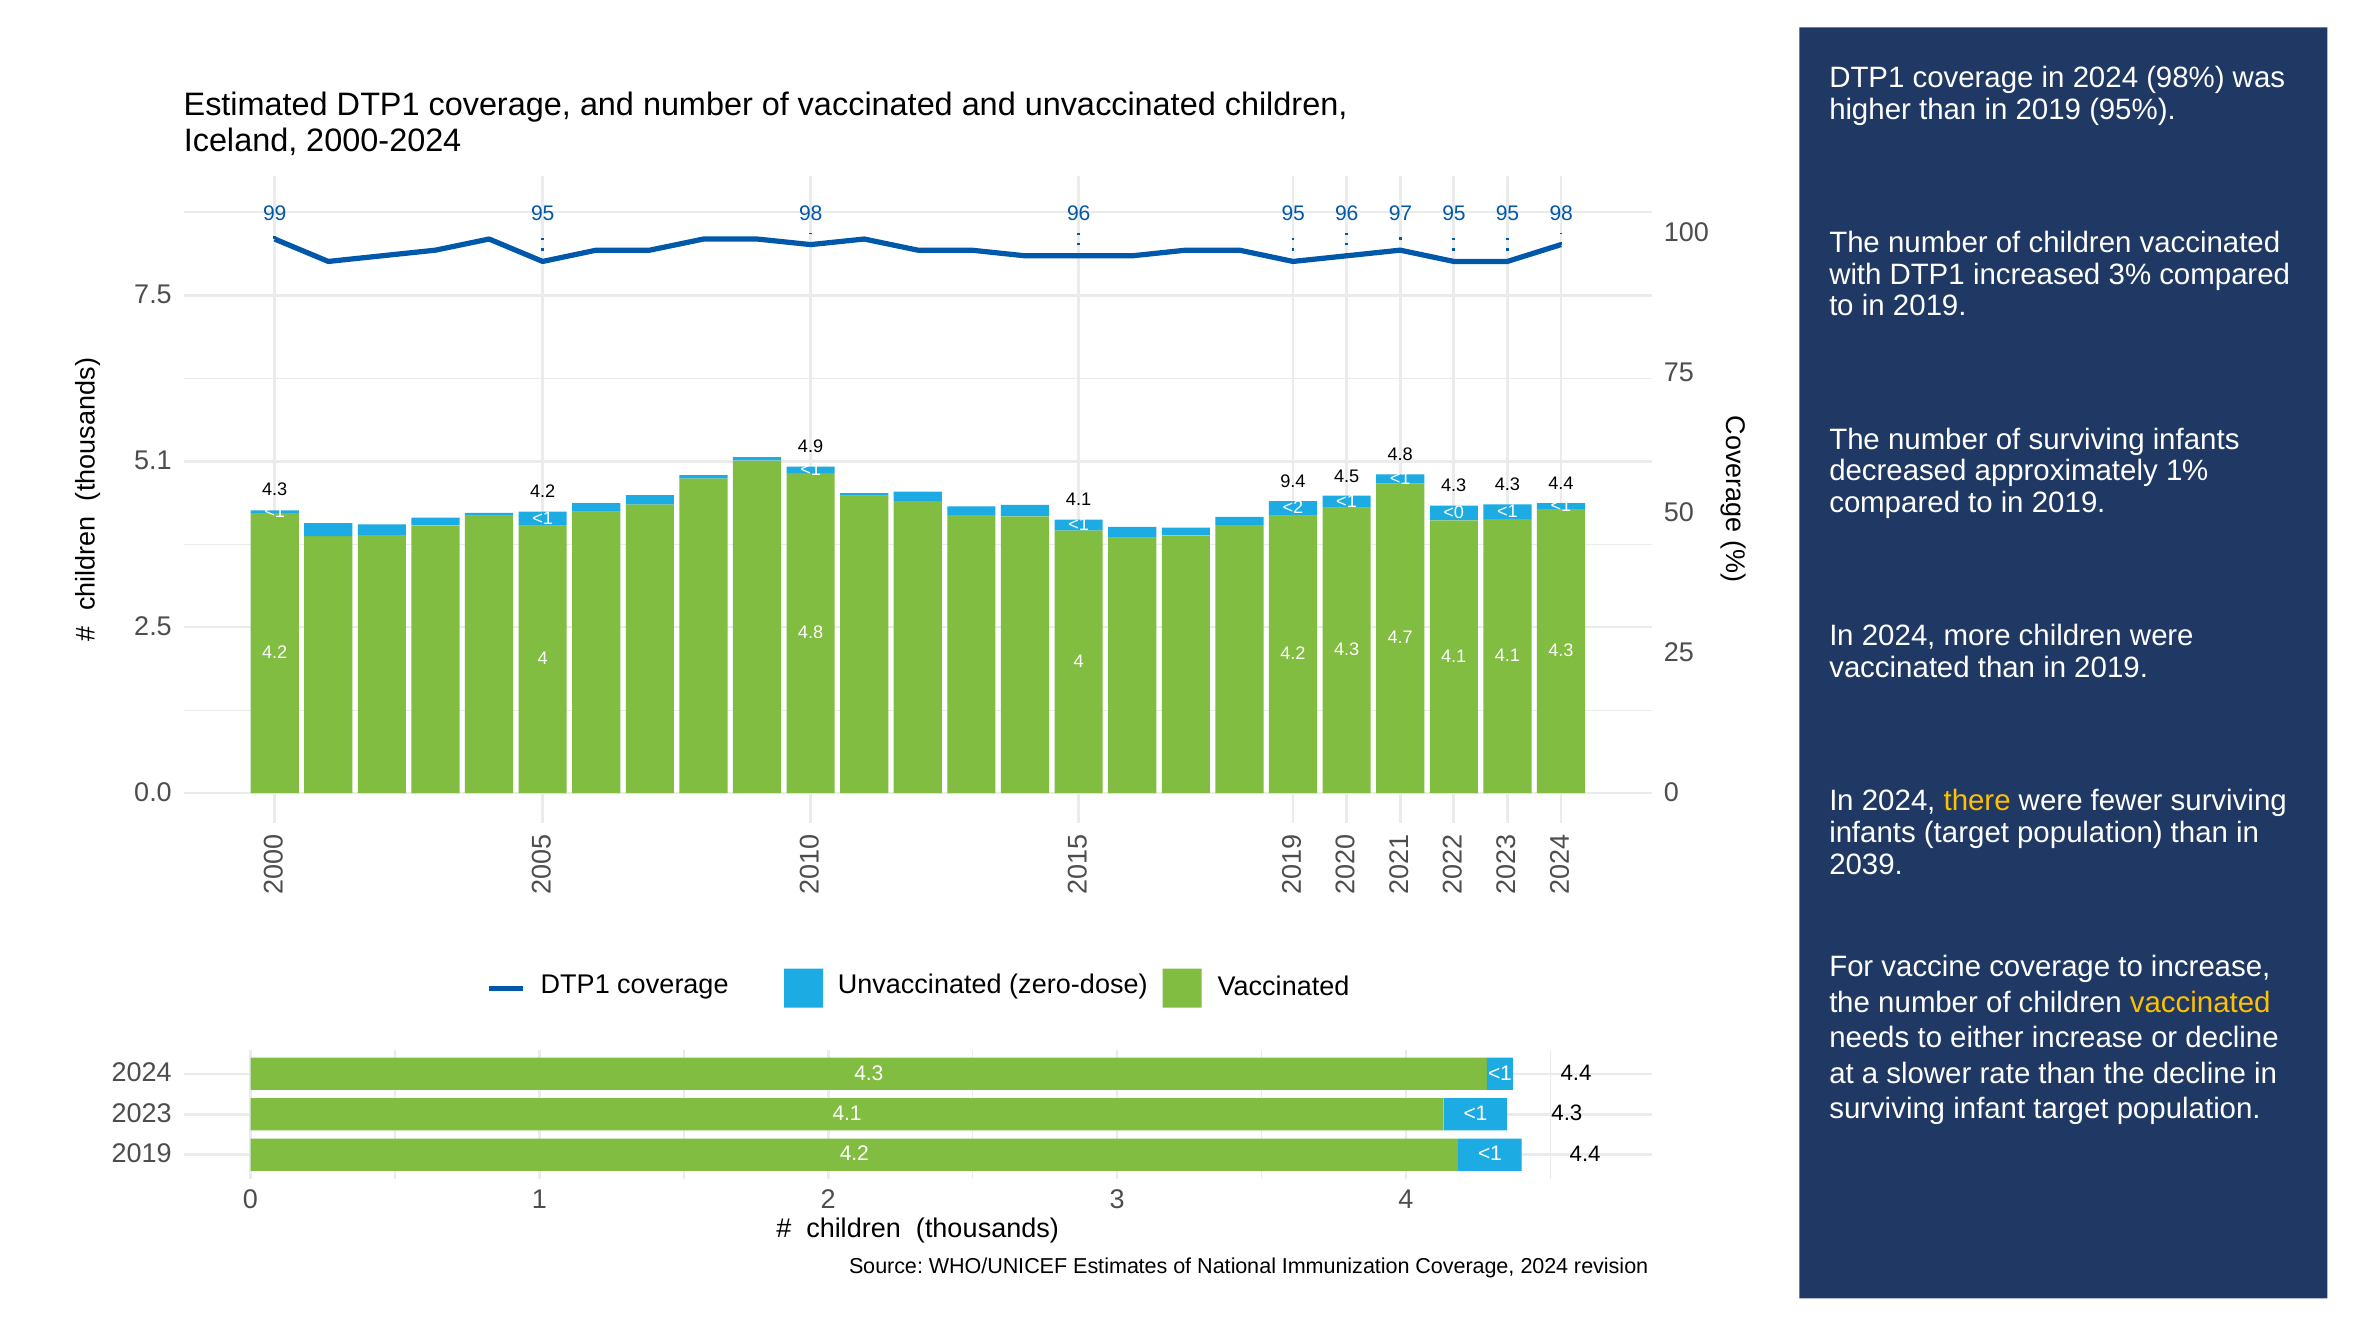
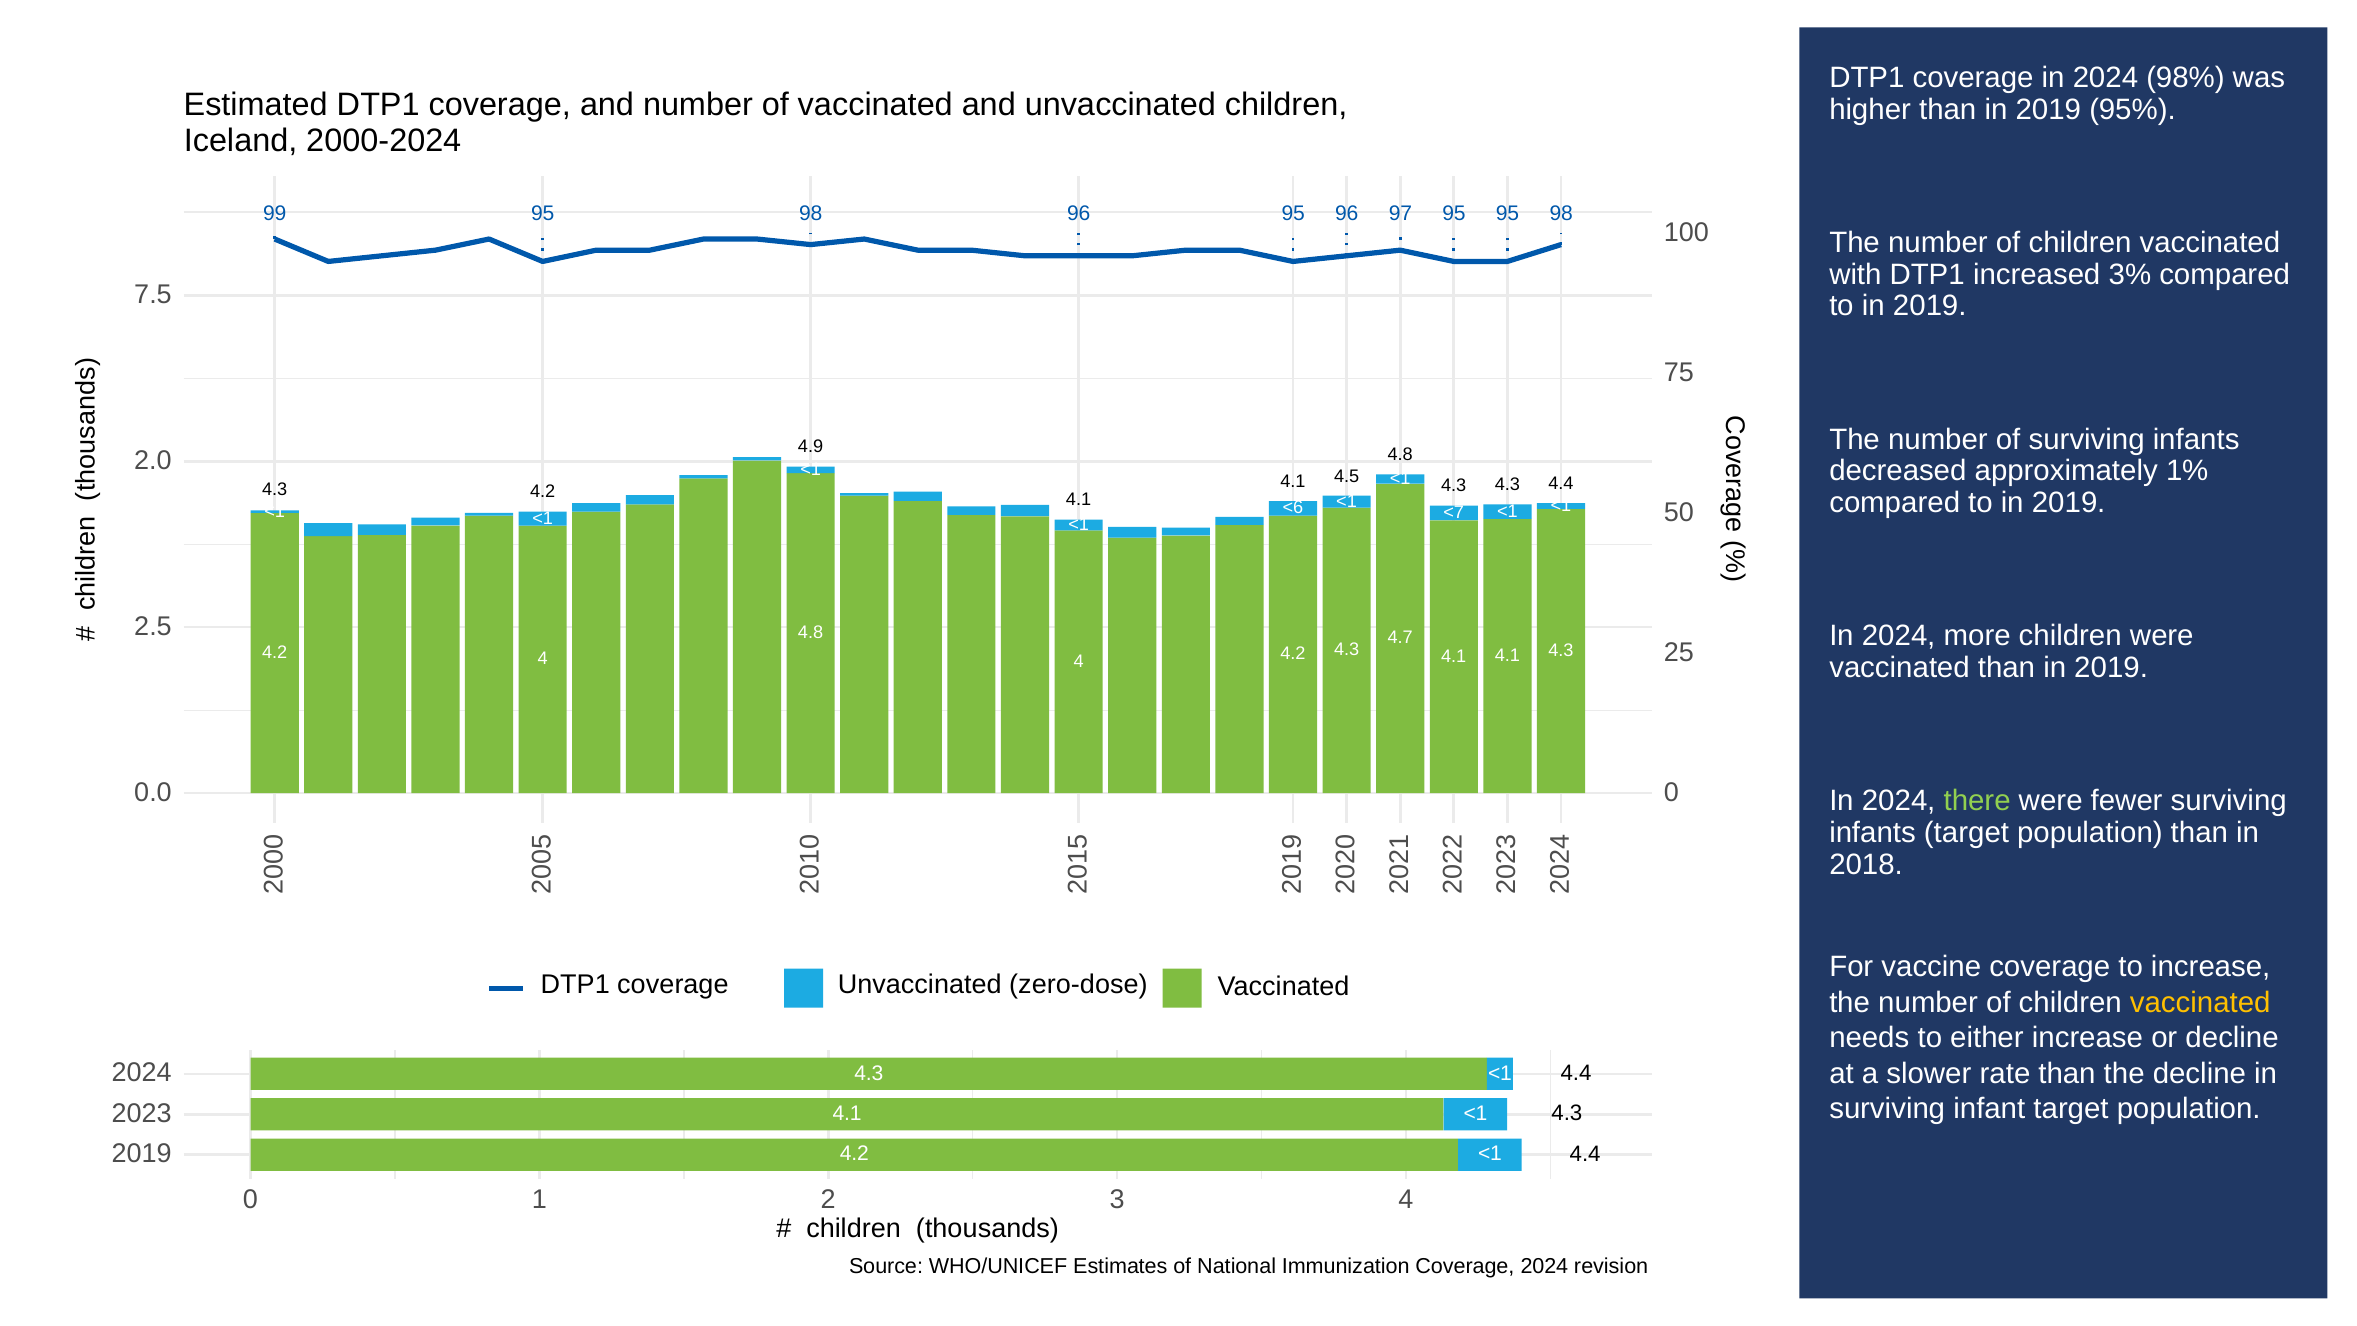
5.1: 5.1 -> 2.0
9.4 at (1293, 481): 9.4 -> 4.1
<2: <2 -> <6
<0: <0 -> <7
there colour: yellow -> light green
2039: 2039 -> 2018
